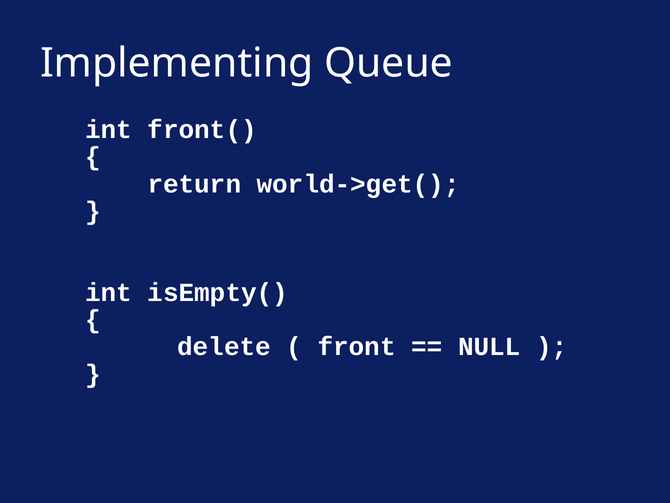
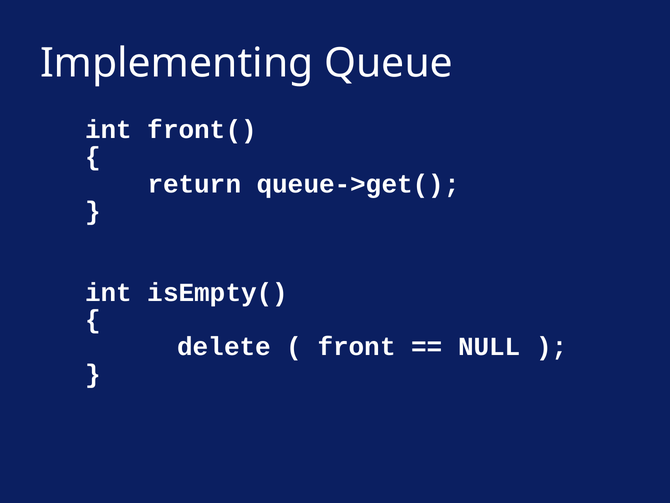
world->get(: world->get( -> queue->get(
